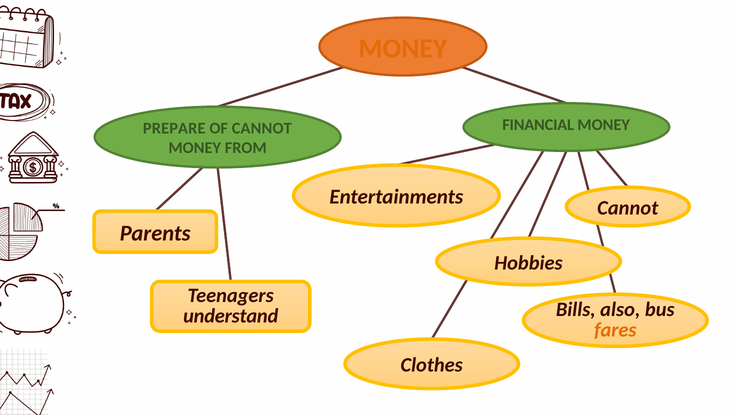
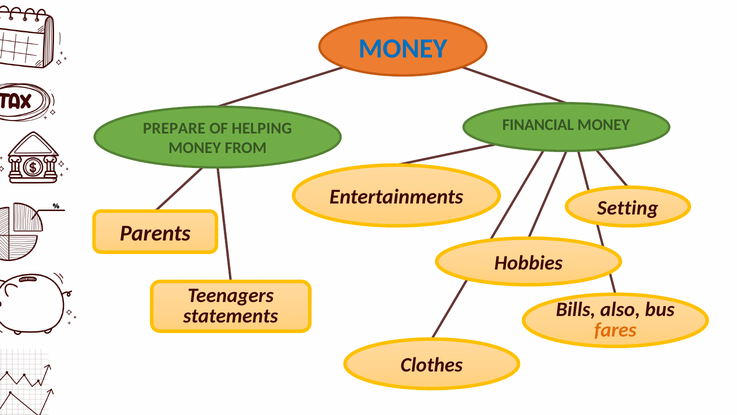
MONEY at (403, 48) colour: orange -> blue
OF CANNOT: CANNOT -> HELPING
Cannot at (628, 208): Cannot -> Setting
understand: understand -> statements
